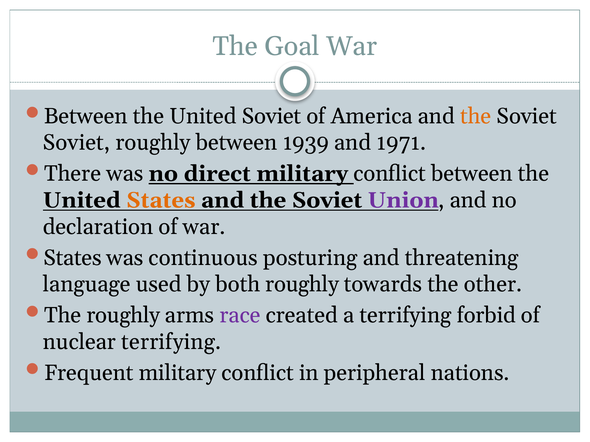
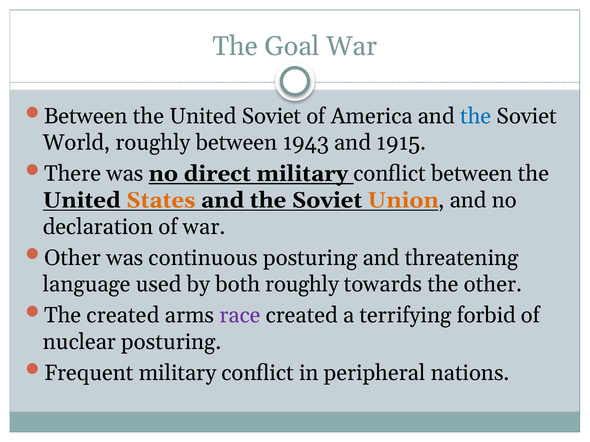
the at (476, 116) colour: orange -> blue
Soviet at (76, 143): Soviet -> World
1939: 1939 -> 1943
1971: 1971 -> 1915
Union colour: purple -> orange
States at (73, 258): States -> Other
The roughly: roughly -> created
nuclear terrifying: terrifying -> posturing
